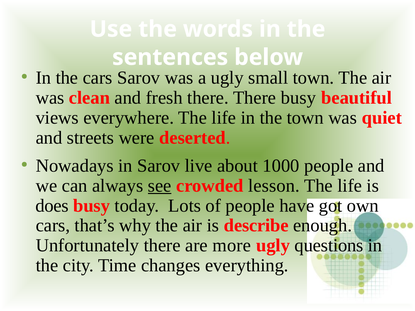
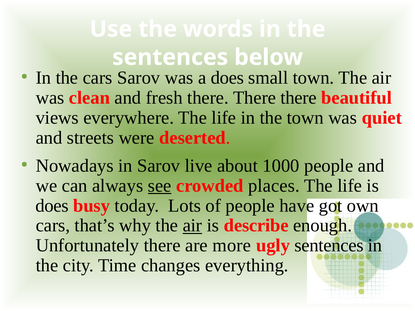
ugly at (227, 78): ugly -> does
there There busy: busy -> there
lesson: lesson -> places
air at (192, 226) underline: none -> present
ugly questions: questions -> sentences
